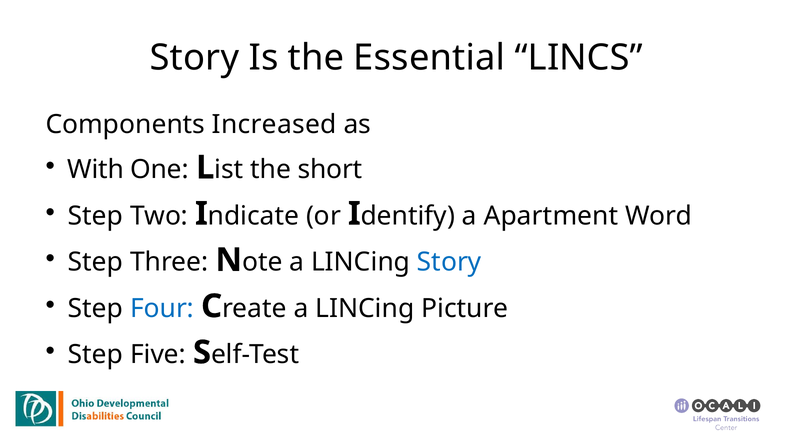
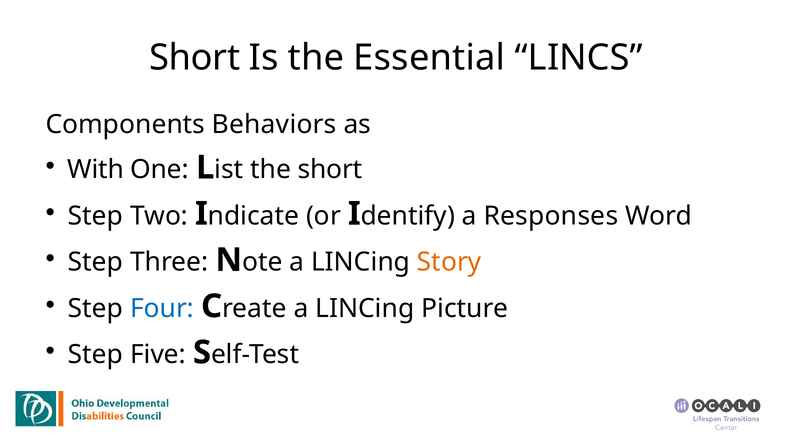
Story at (194, 58): Story -> Short
Increased: Increased -> Behaviors
Apartment: Apartment -> Responses
Story at (449, 262) colour: blue -> orange
